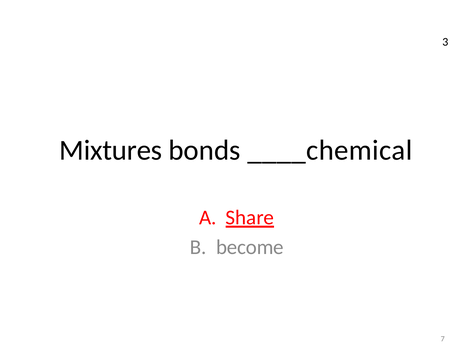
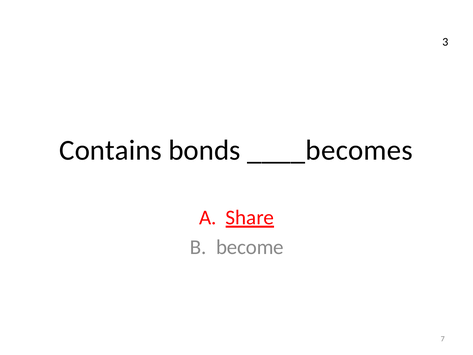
Mixtures: Mixtures -> Contains
____chemical: ____chemical -> ____becomes
